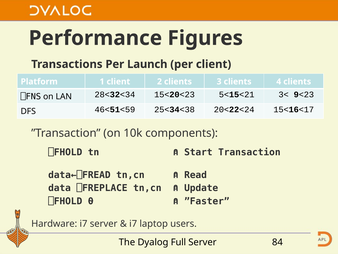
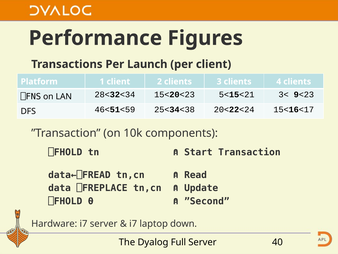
”Faster: ”Faster -> ”Second
users: users -> down
84: 84 -> 40
